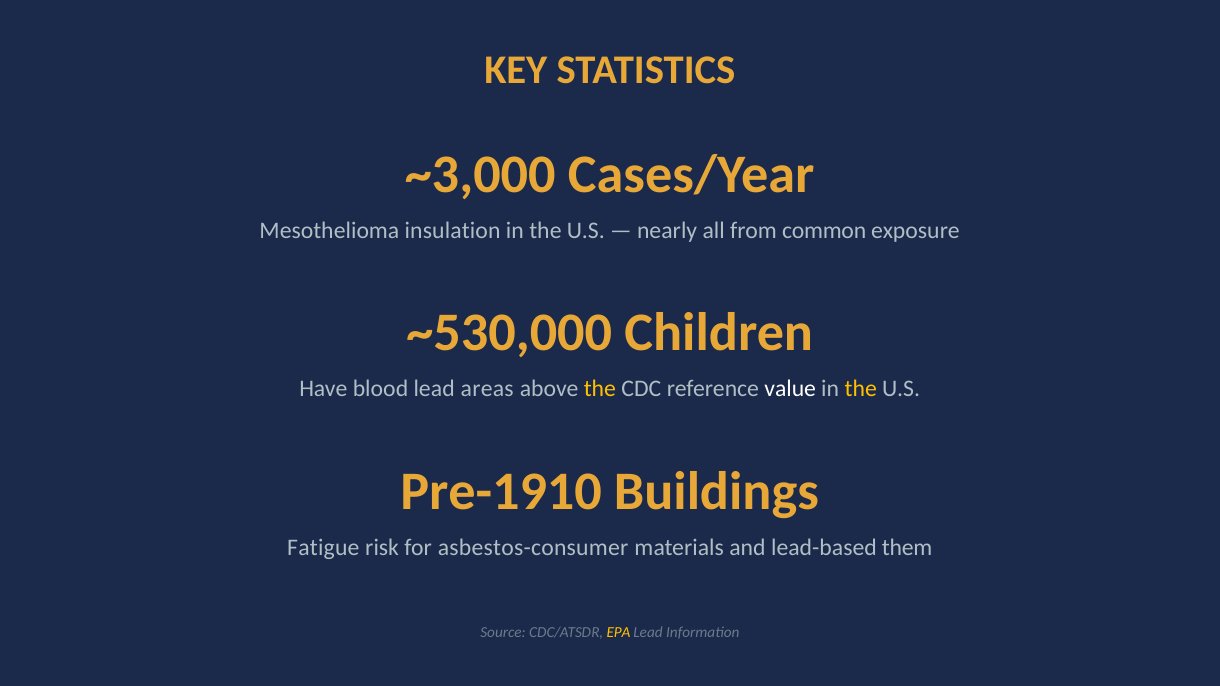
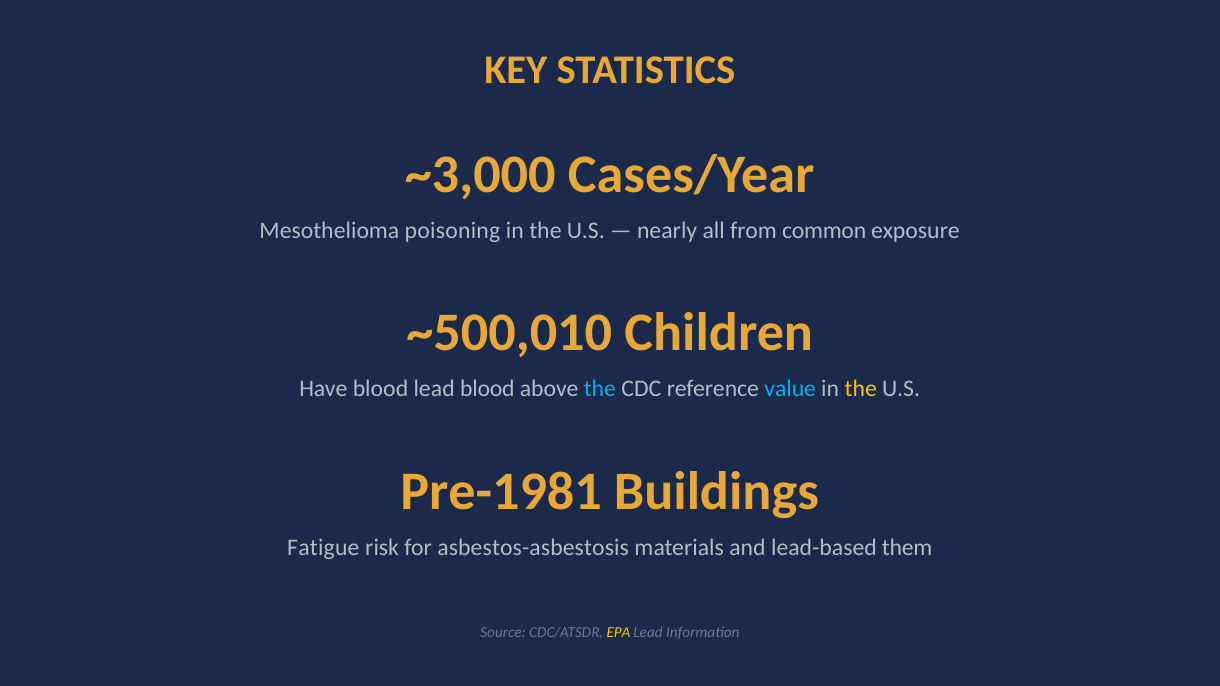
insulation: insulation -> poisoning
~530,000: ~530,000 -> ~500,010
lead areas: areas -> blood
the at (600, 389) colour: yellow -> light blue
value colour: white -> light blue
Pre-1910: Pre-1910 -> Pre-1981
asbestos-consumer: asbestos-consumer -> asbestos-asbestosis
